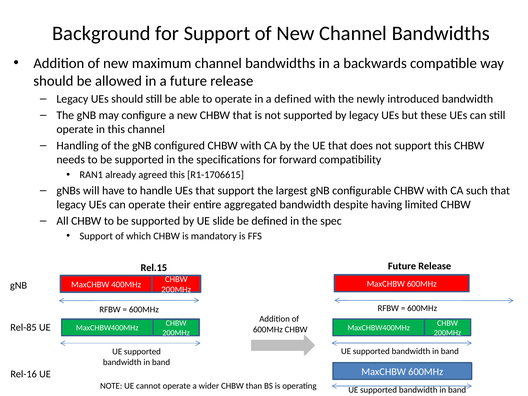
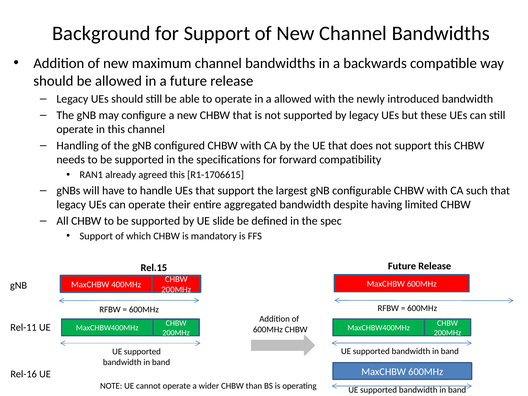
a defined: defined -> allowed
Rel-85: Rel-85 -> Rel-11
